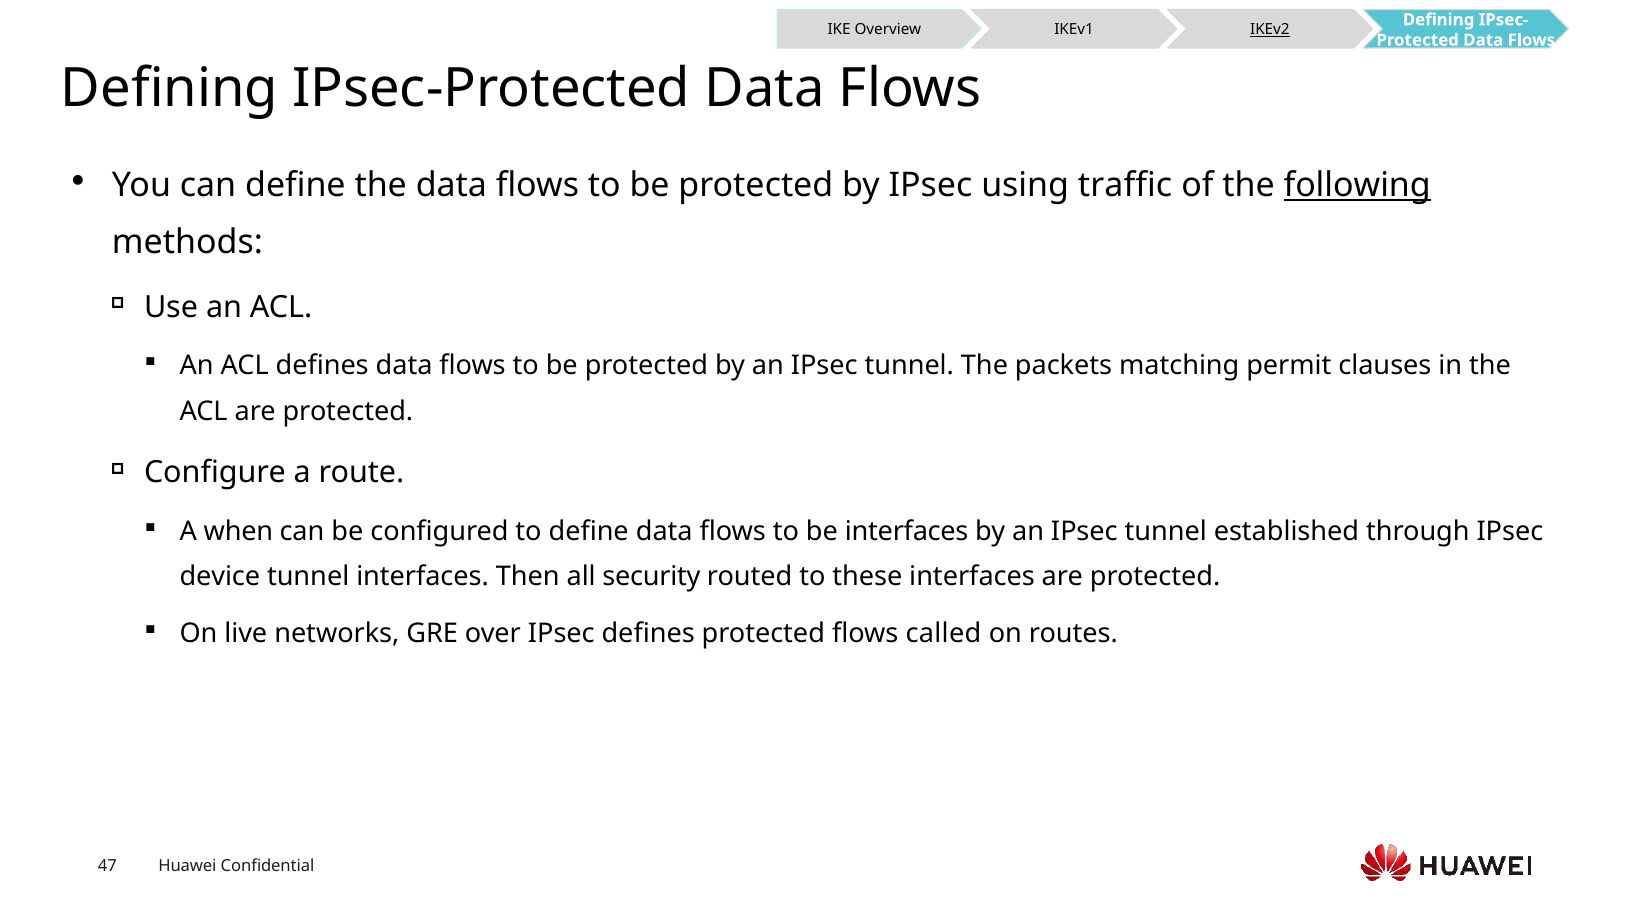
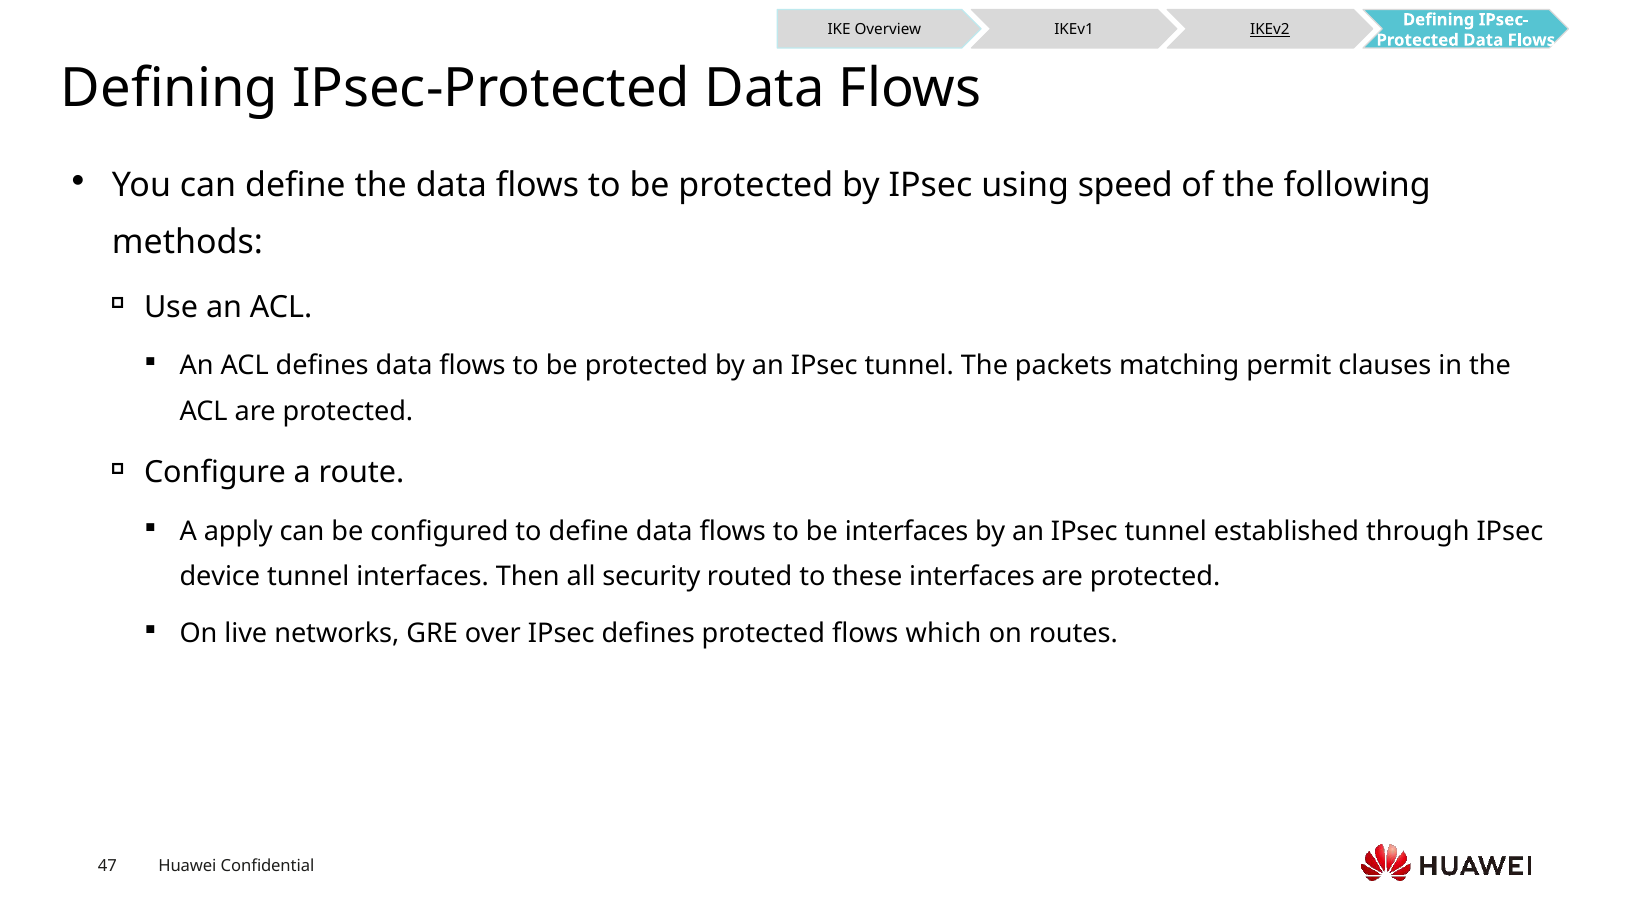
traffic: traffic -> speed
following underline: present -> none
when: when -> apply
called: called -> which
